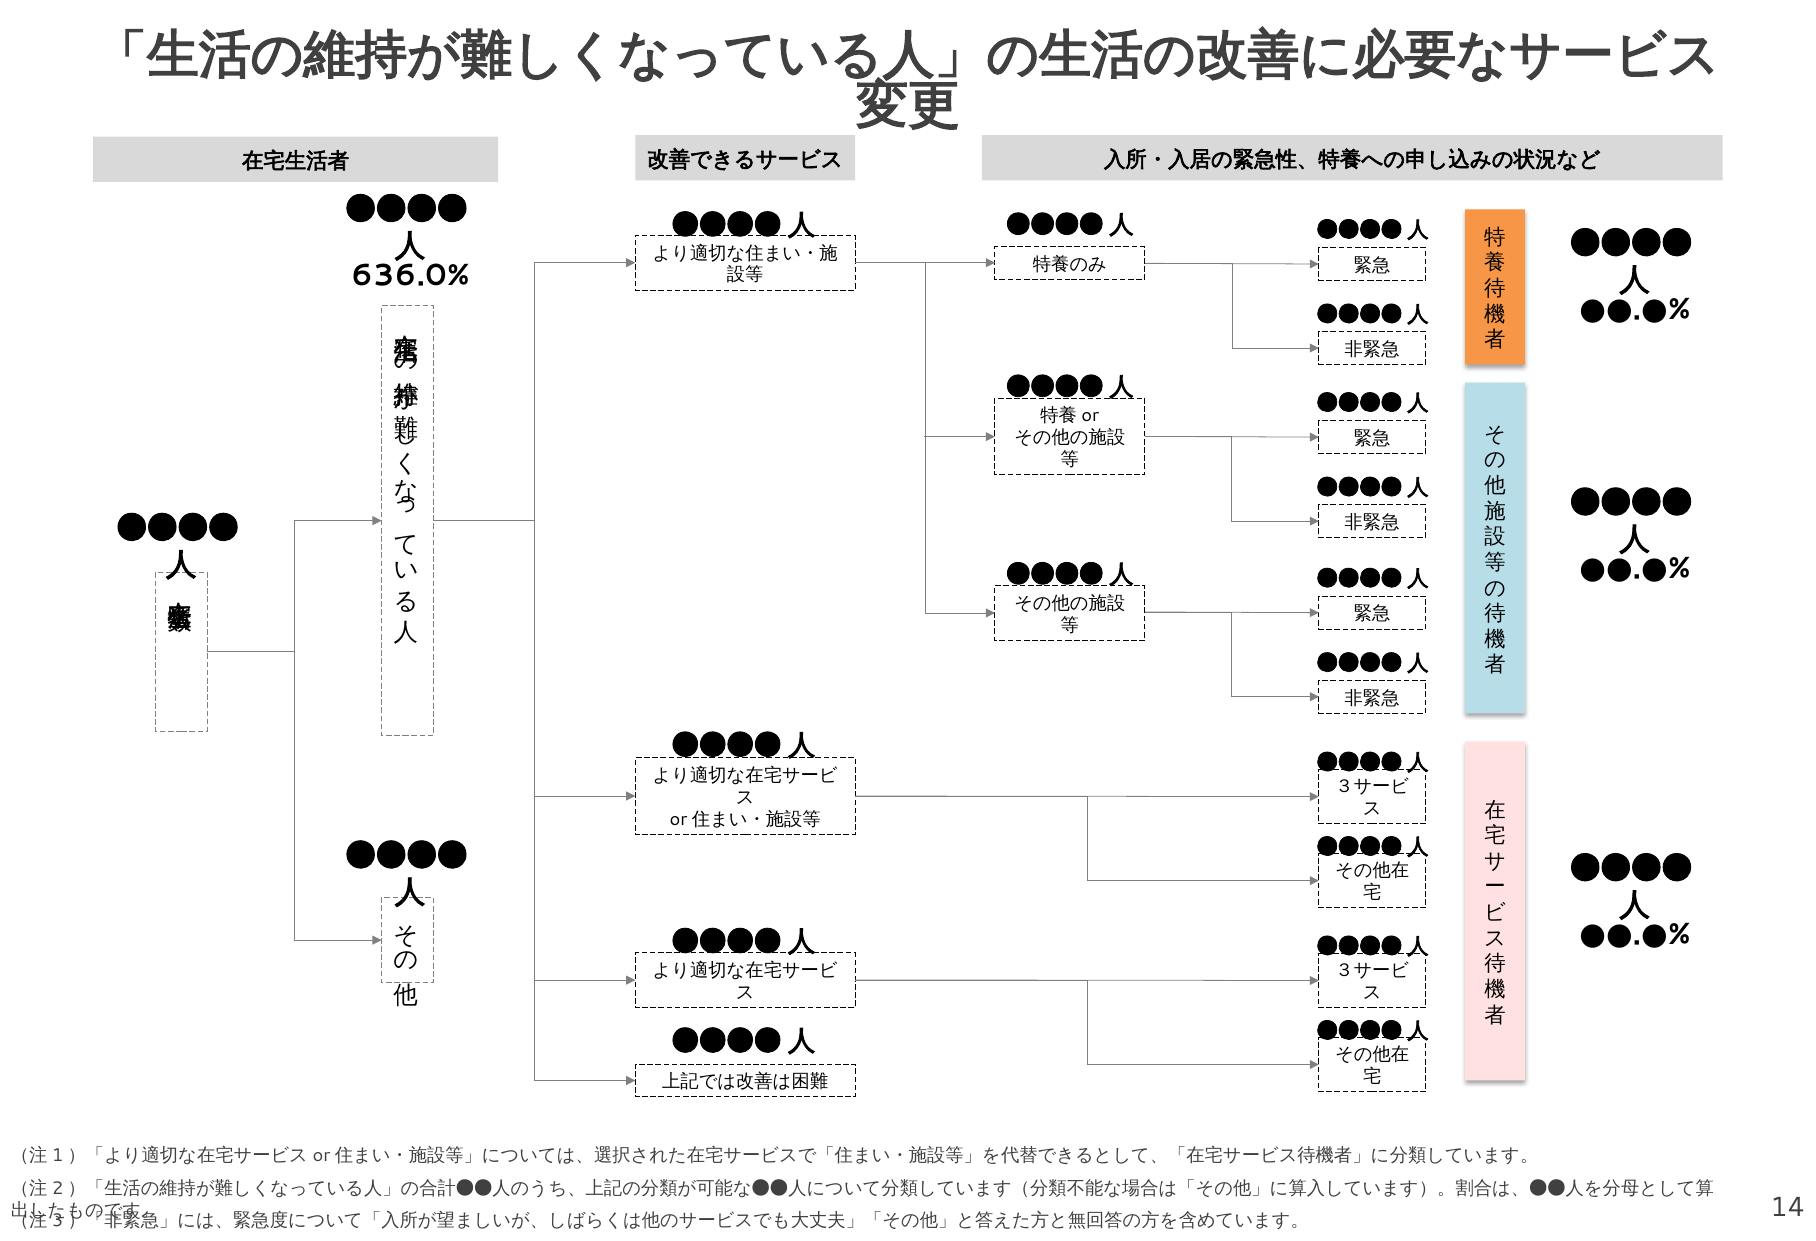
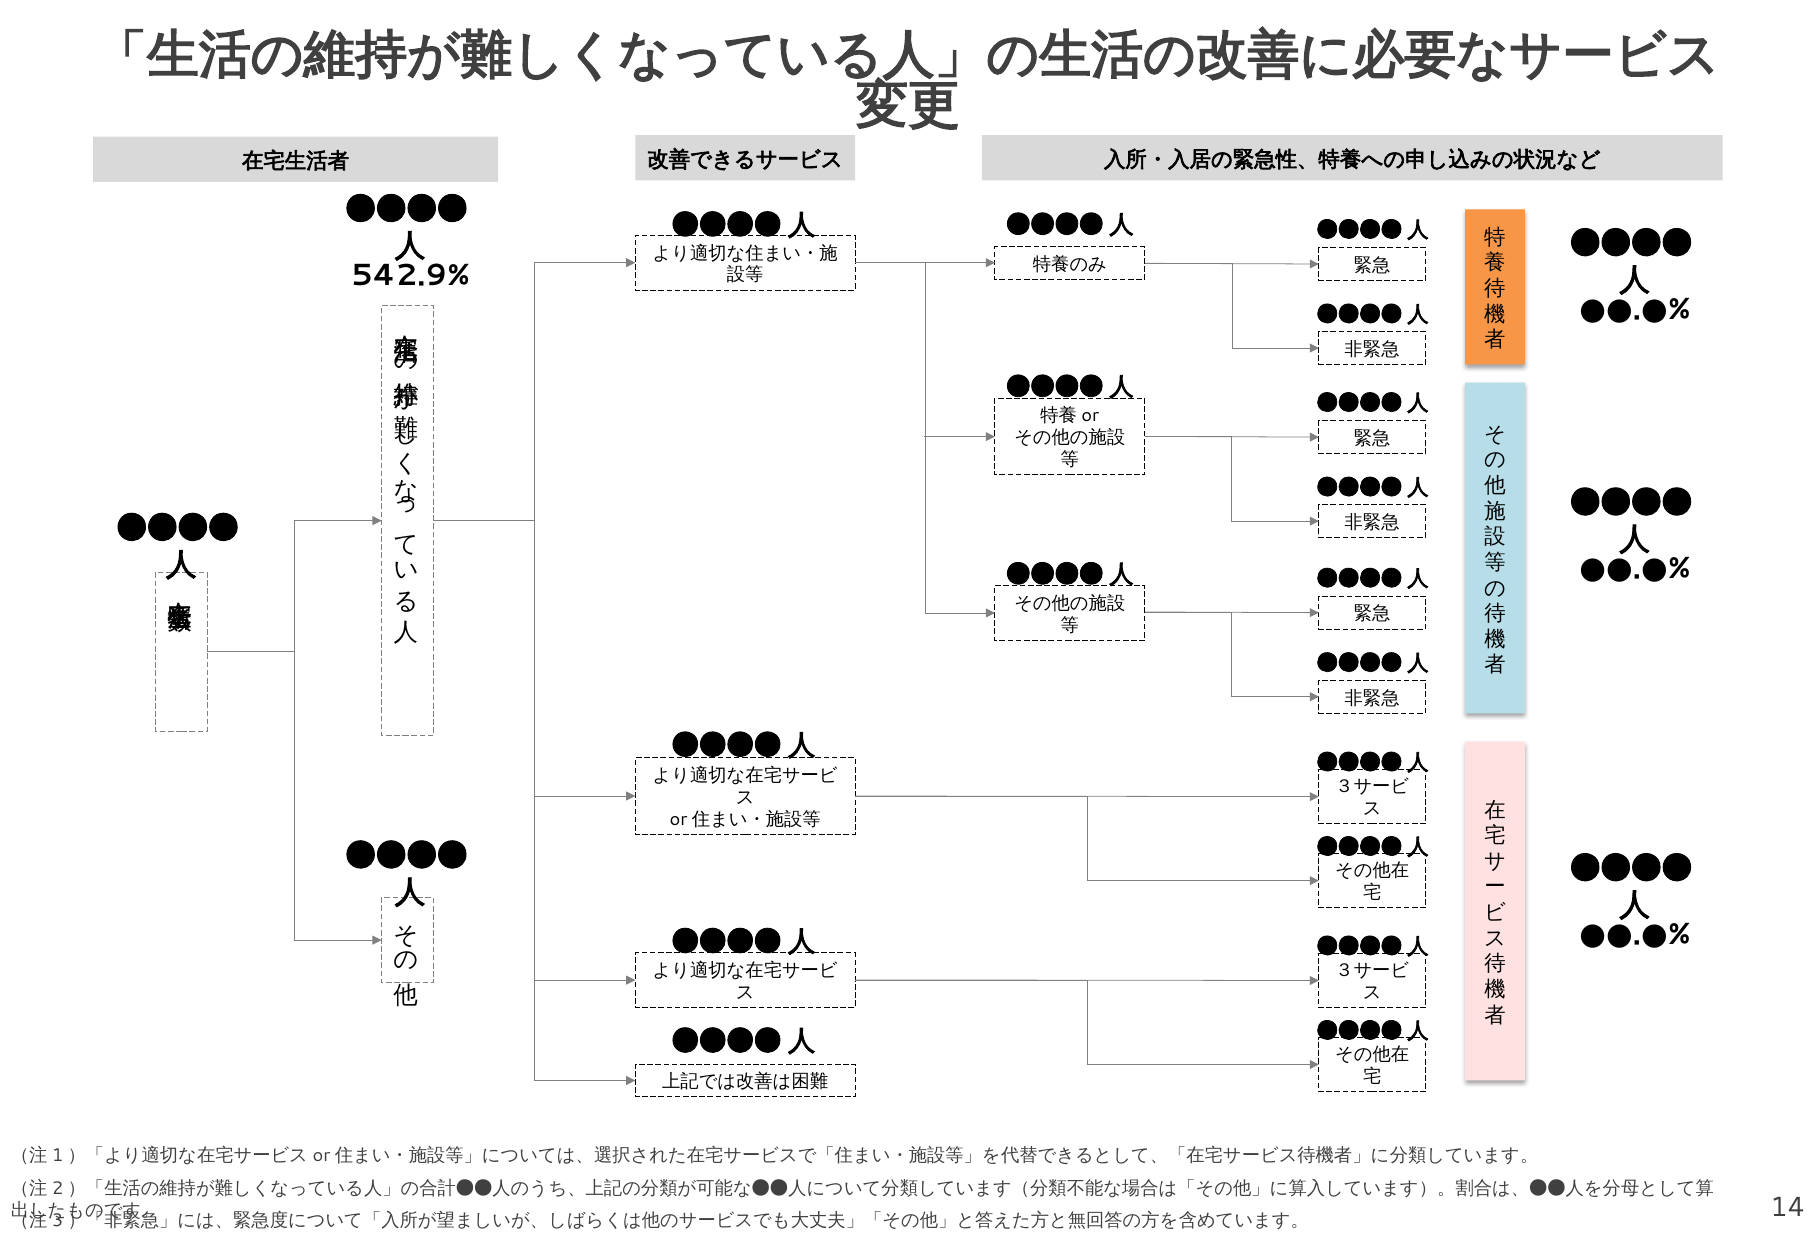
636.0%: 636.0% -> 542.9%
